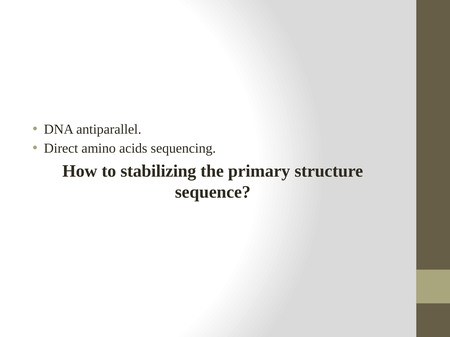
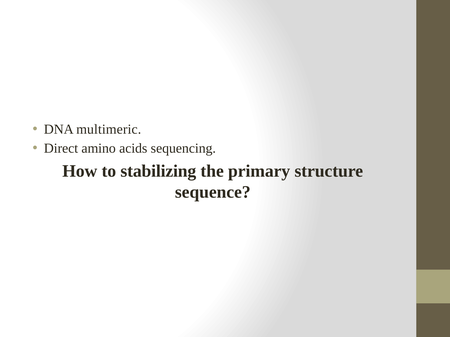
antiparallel: antiparallel -> multimeric
